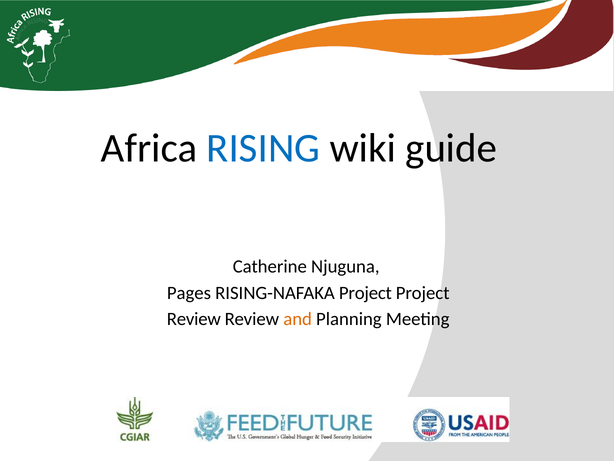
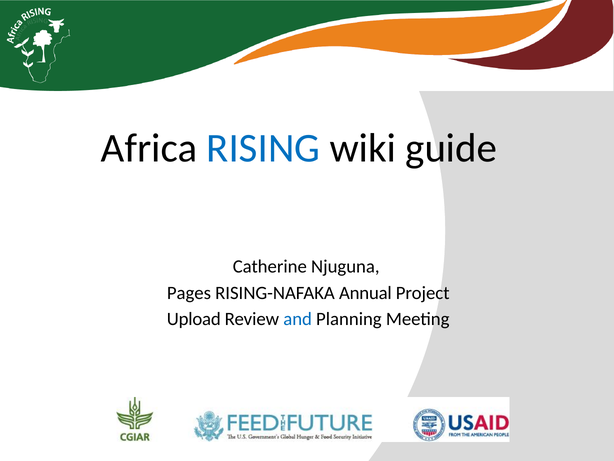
RISING-NAFAKA Project: Project -> Annual
Review at (194, 319): Review -> Upload
and colour: orange -> blue
